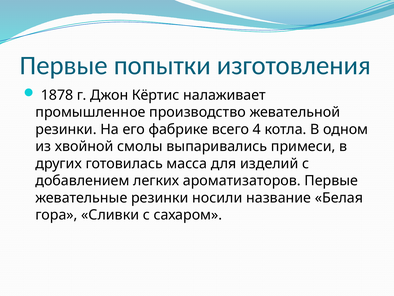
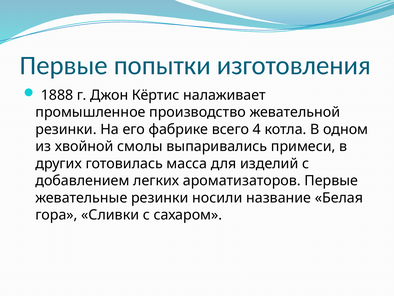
1878: 1878 -> 1888
